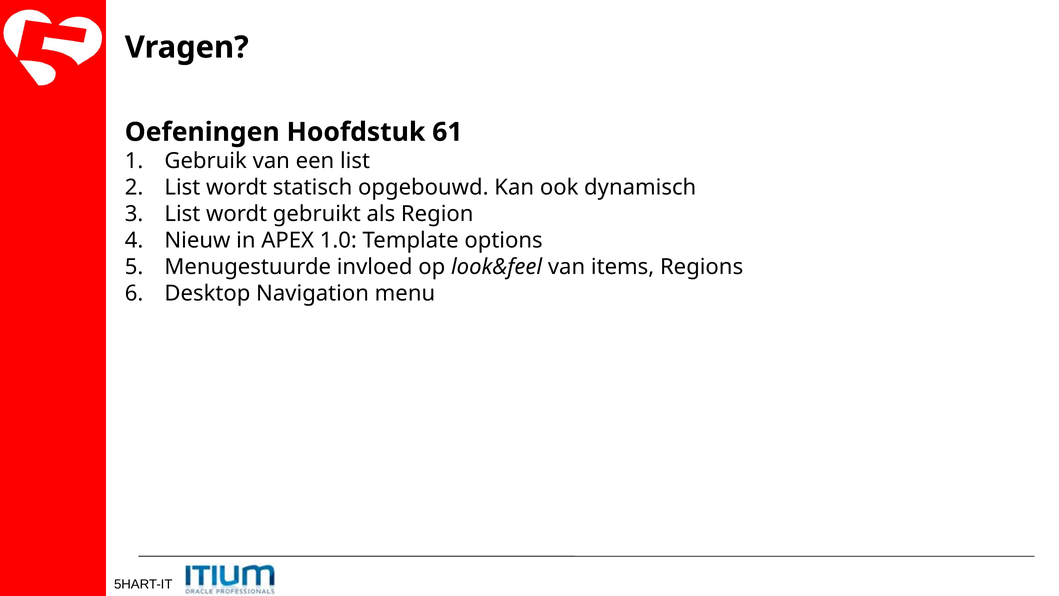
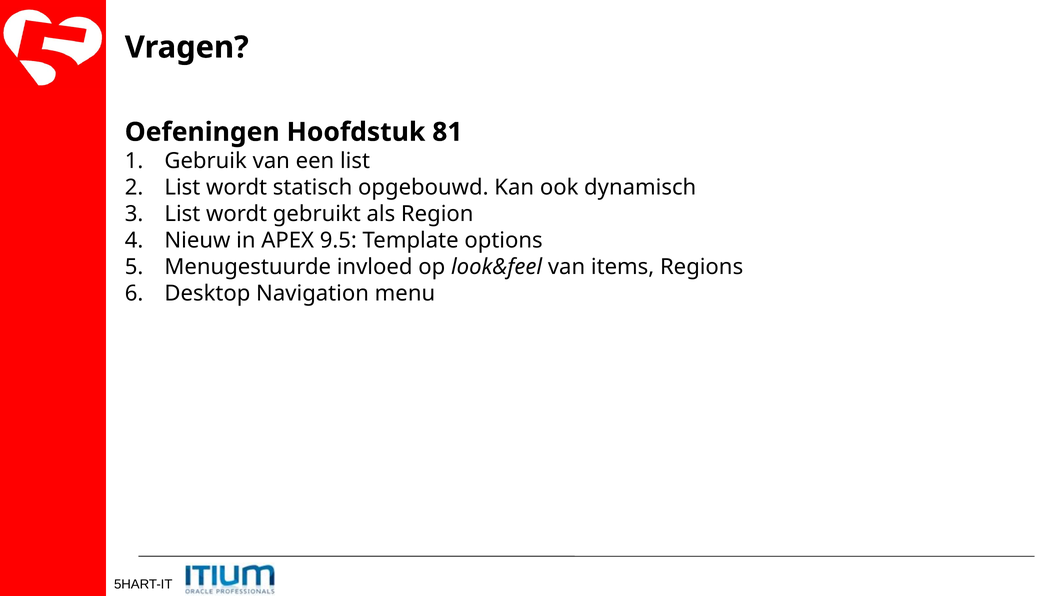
61: 61 -> 81
1.0: 1.0 -> 9.5
